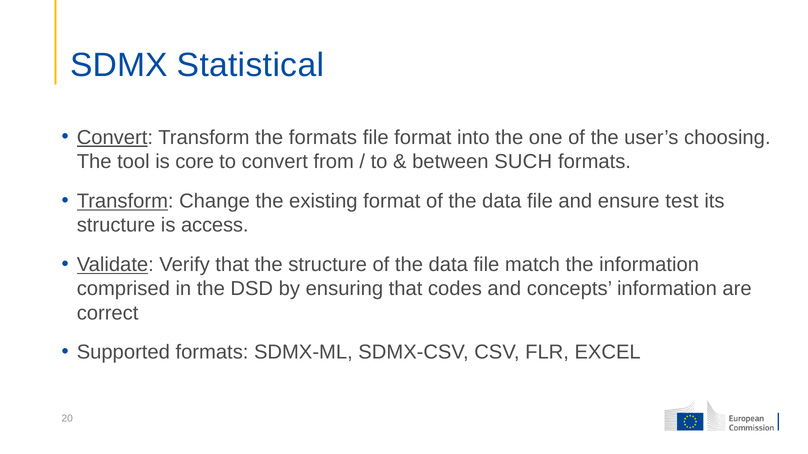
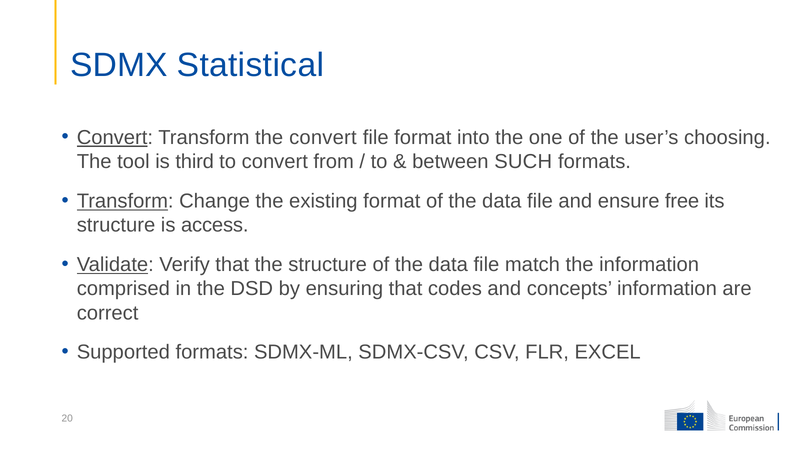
the formats: formats -> convert
core: core -> third
test: test -> free
